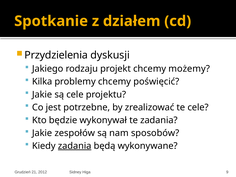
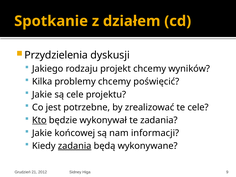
możemy: możemy -> wyników
Kto underline: none -> present
zespołów: zespołów -> końcowej
sposobów: sposobów -> informacji
